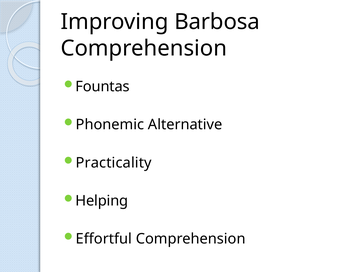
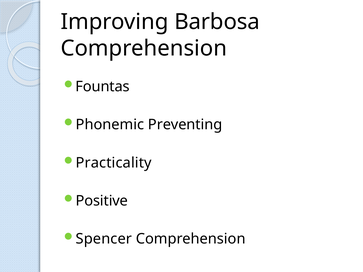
Alternative: Alternative -> Preventing
Helping: Helping -> Positive
Effortful: Effortful -> Spencer
